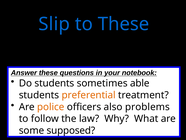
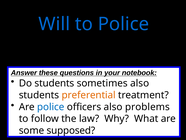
Slip: Slip -> Will
to These: These -> Police
sometimes able: able -> also
police at (51, 107) colour: orange -> blue
